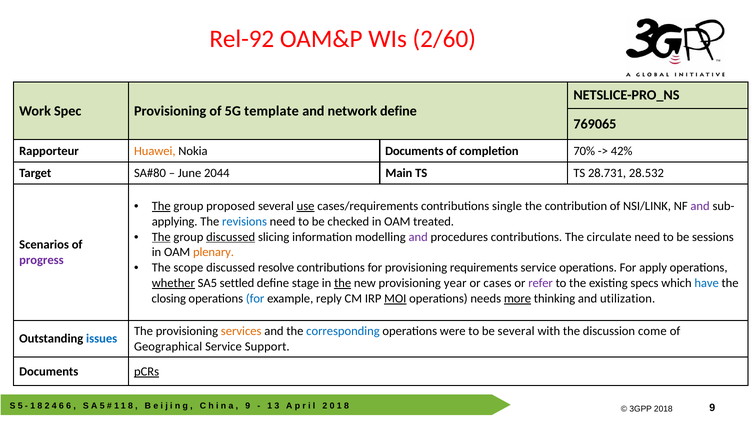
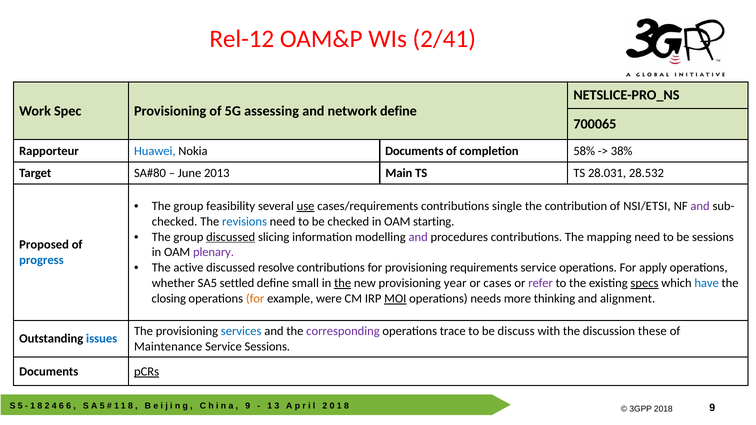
Rel-92: Rel-92 -> Rel-12
2/60: 2/60 -> 2/41
template: template -> assessing
769065: 769065 -> 700065
Huawei colour: orange -> blue
70%: 70% -> 58%
42%: 42% -> 38%
2044: 2044 -> 2013
28.731: 28.731 -> 28.031
The at (161, 206) underline: present -> none
proposed: proposed -> feasibility
NSI/LINK: NSI/LINK -> NSI/ETSI
applying at (175, 222): applying -> checked
treated: treated -> starting
The at (161, 237) underline: present -> none
circulate: circulate -> mapping
Scenarios: Scenarios -> Proposed
plenary colour: orange -> purple
progress colour: purple -> blue
scope: scope -> active
whether underline: present -> none
stage: stage -> small
specs underline: none -> present
for at (255, 299) colour: blue -> orange
reply: reply -> were
more underline: present -> none
utilization: utilization -> alignment
services colour: orange -> blue
corresponding colour: blue -> purple
were: were -> trace
be several: several -> discuss
come: come -> these
Geographical: Geographical -> Maintenance
Service Support: Support -> Sessions
